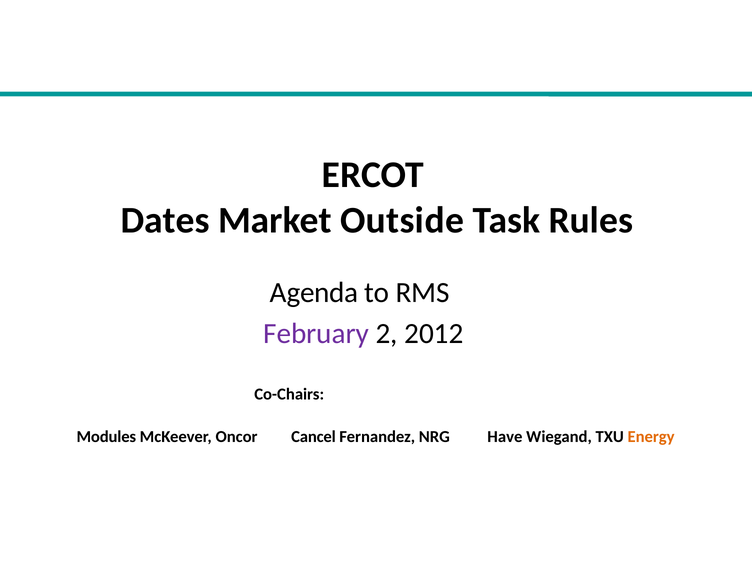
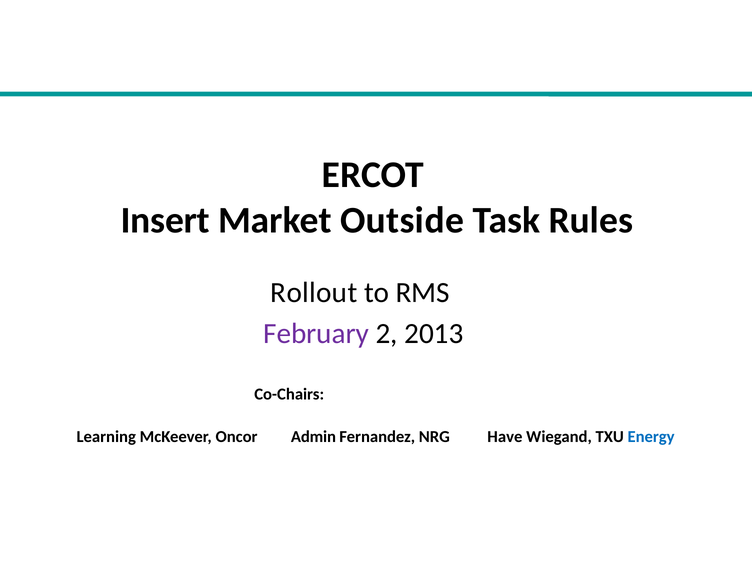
Dates: Dates -> Insert
Agenda: Agenda -> Rollout
2012: 2012 -> 2013
Modules: Modules -> Learning
Cancel: Cancel -> Admin
Energy colour: orange -> blue
